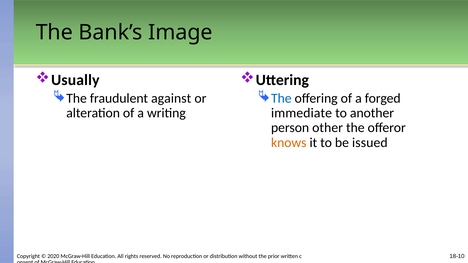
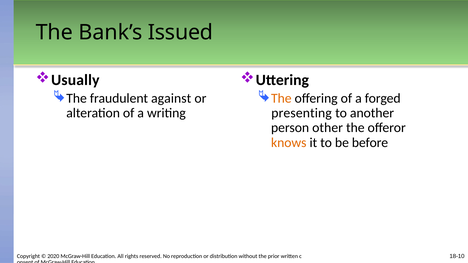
Image: Image -> Issued
The at (281, 98) colour: blue -> orange
immediate: immediate -> presenting
issued: issued -> before
